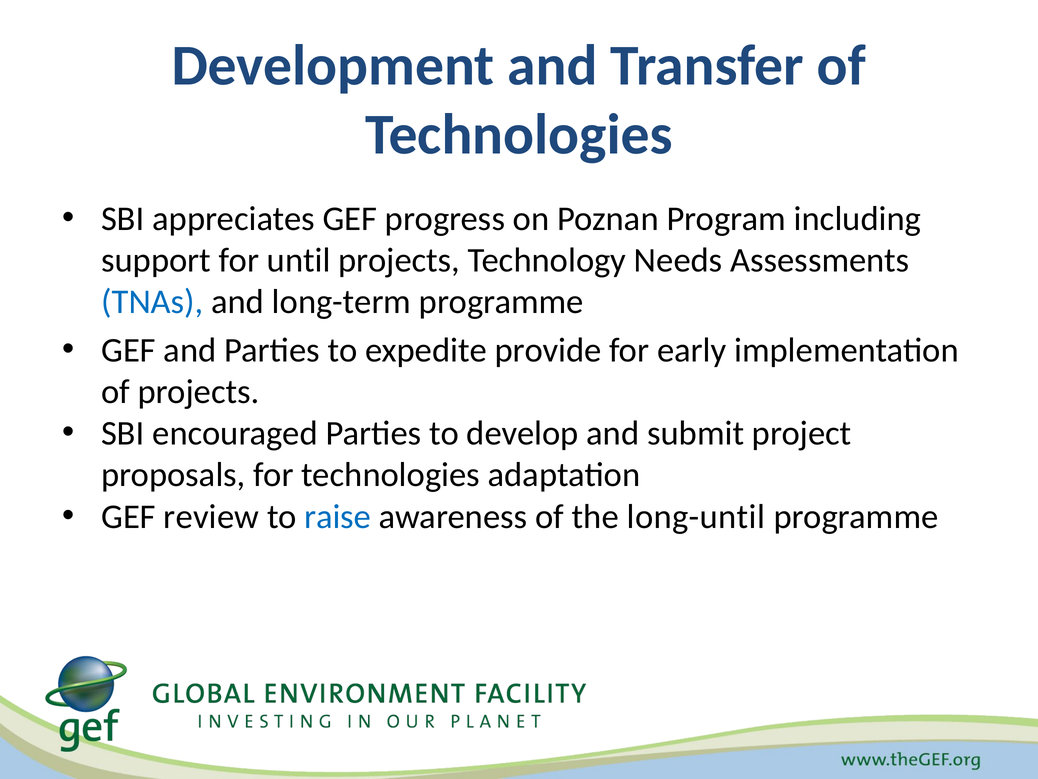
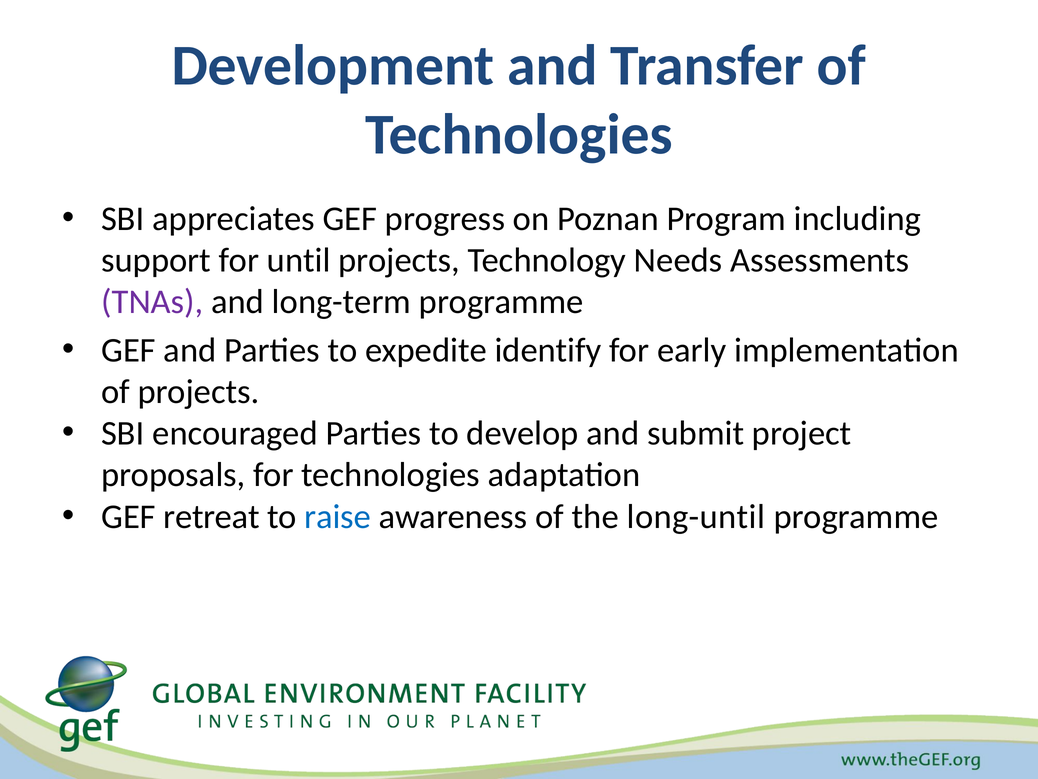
TNAs colour: blue -> purple
provide: provide -> identify
review: review -> retreat
